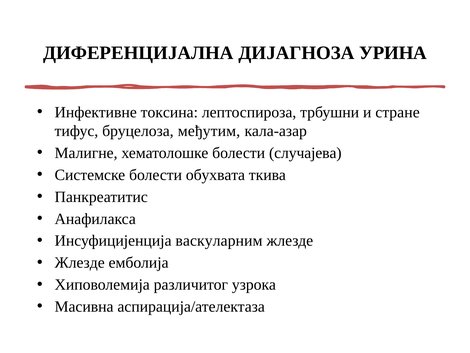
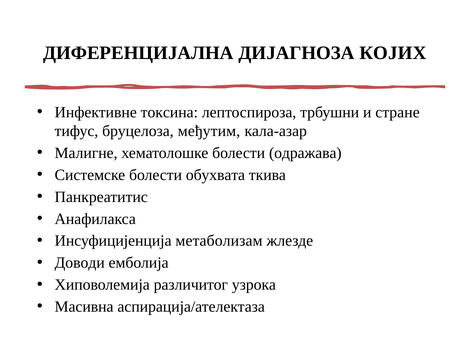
УРИНА: УРИНА -> КОЈИХ
случајева: случајева -> одражава
васкуларним: васкуларним -> метаболизам
Жлезде at (80, 262): Жлезде -> Дoводи
